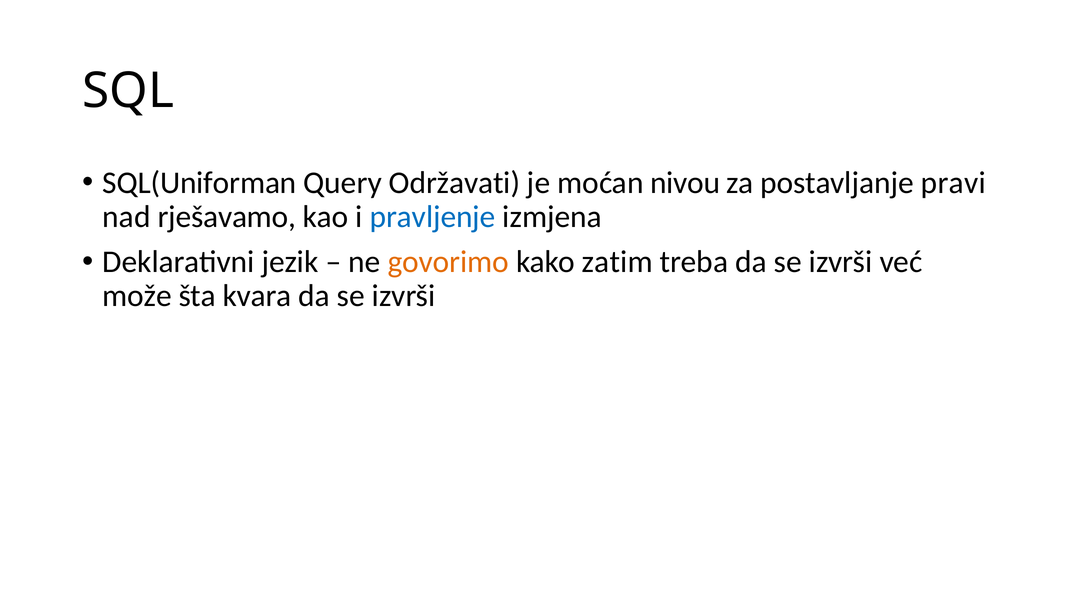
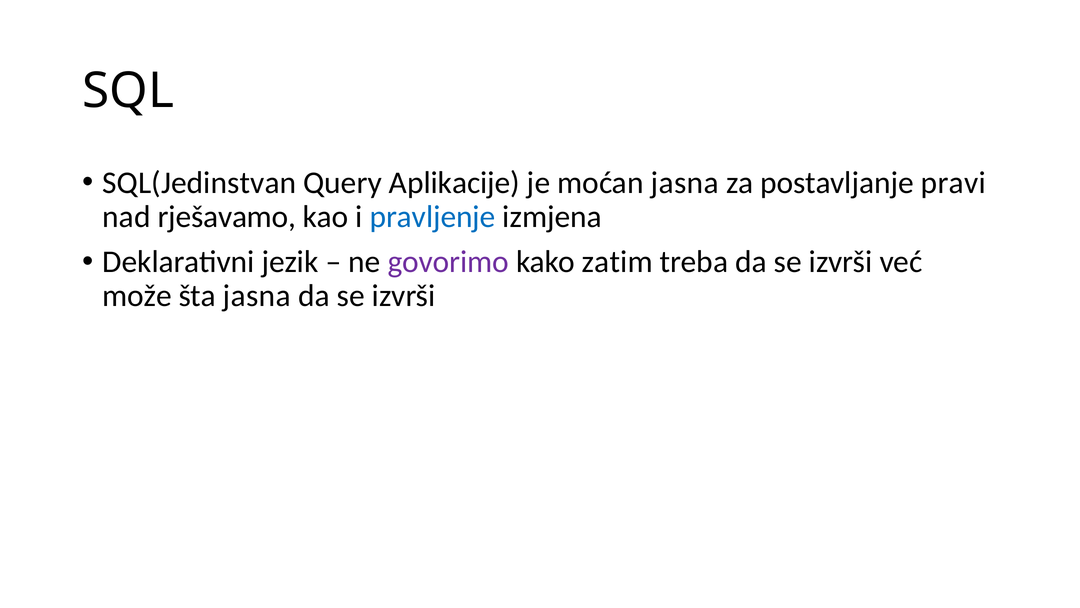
SQL(Uniforman: SQL(Uniforman -> SQL(Jedinstvan
Održavati: Održavati -> Aplikacije
moćan nivou: nivou -> jasna
govorimo colour: orange -> purple
šta kvara: kvara -> jasna
